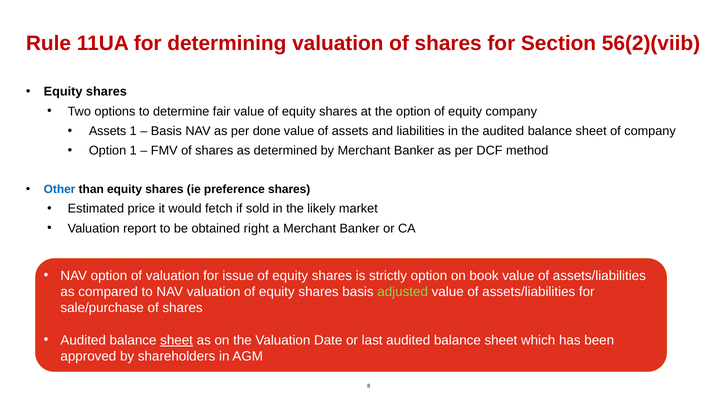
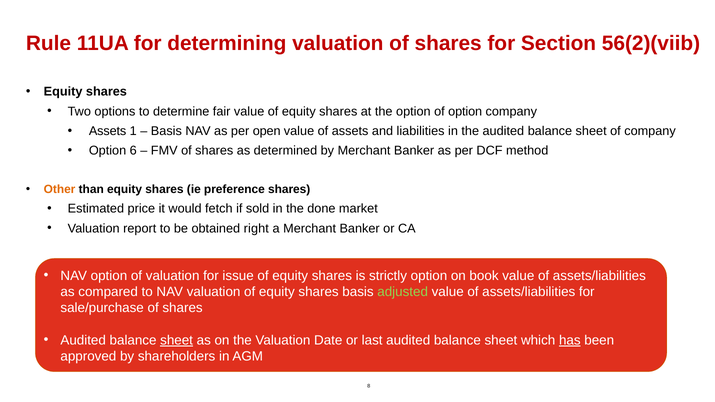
option of equity: equity -> option
done: done -> open
Option 1: 1 -> 6
Other colour: blue -> orange
likely: likely -> done
has underline: none -> present
